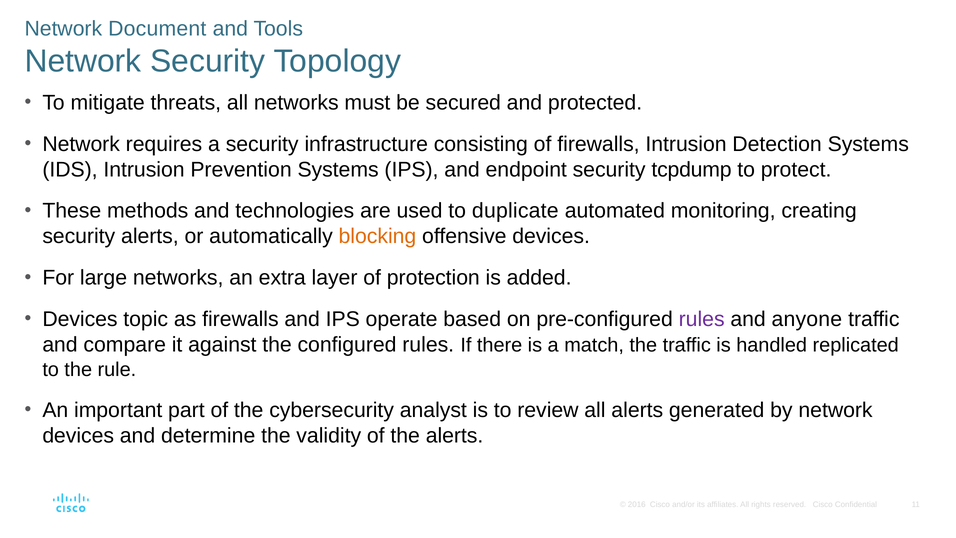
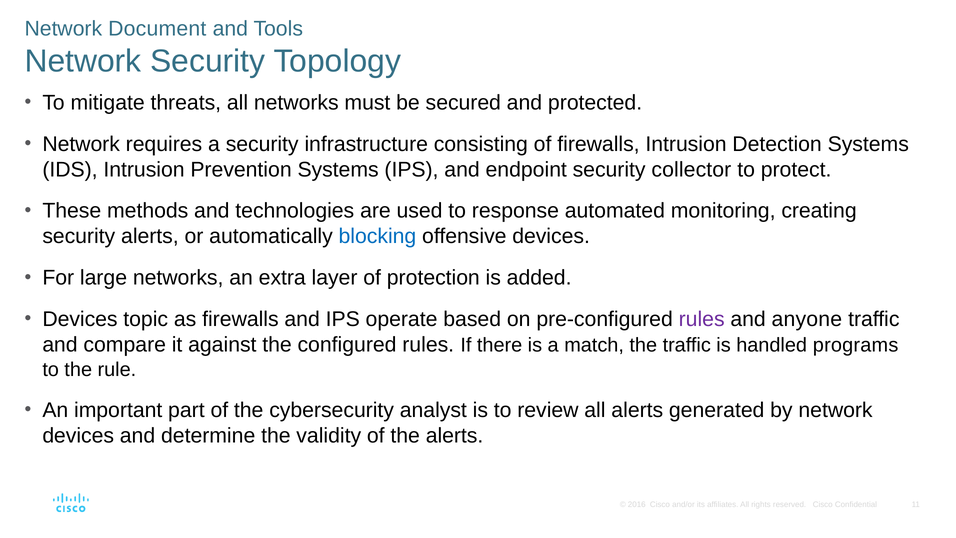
tcpdump: tcpdump -> collector
duplicate: duplicate -> response
blocking colour: orange -> blue
replicated: replicated -> programs
